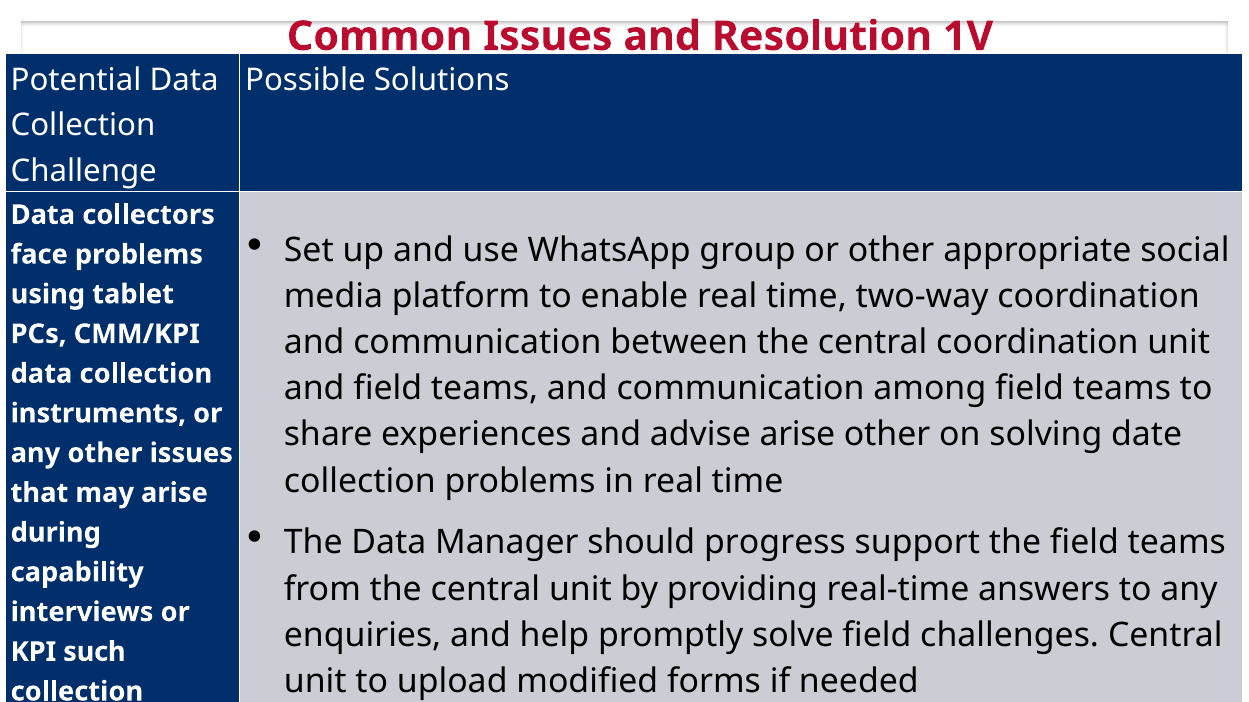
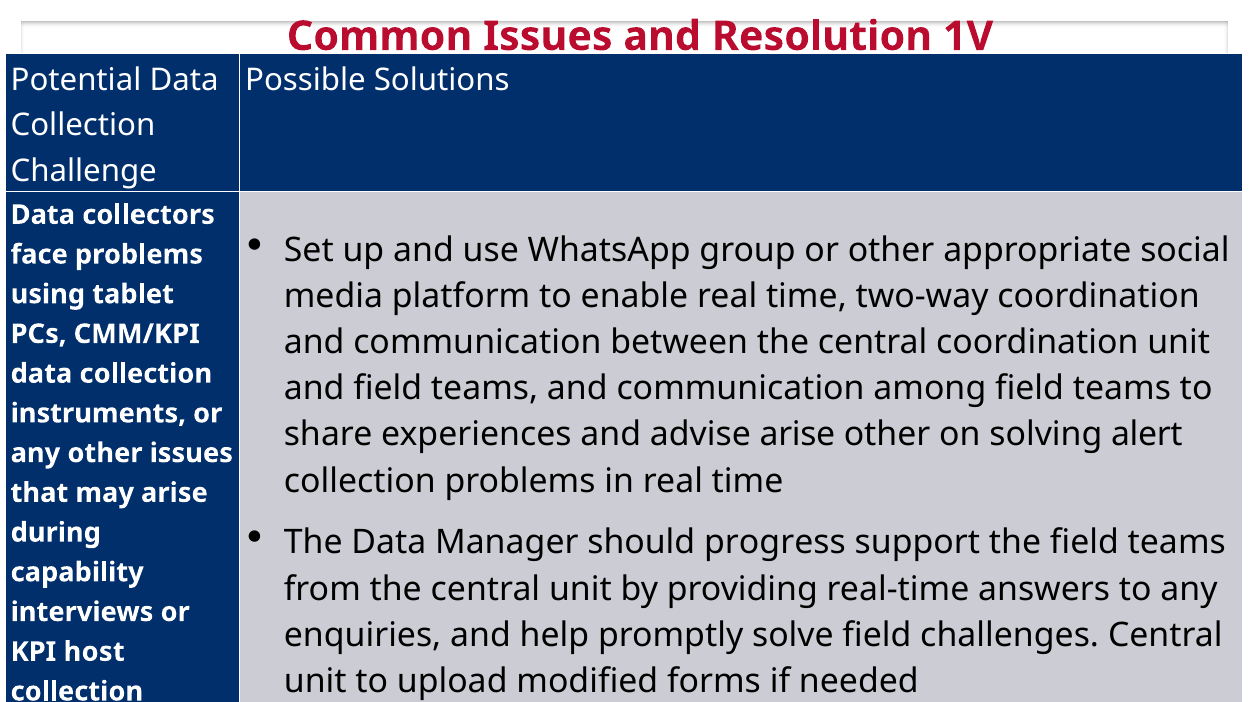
date: date -> alert
such: such -> host
